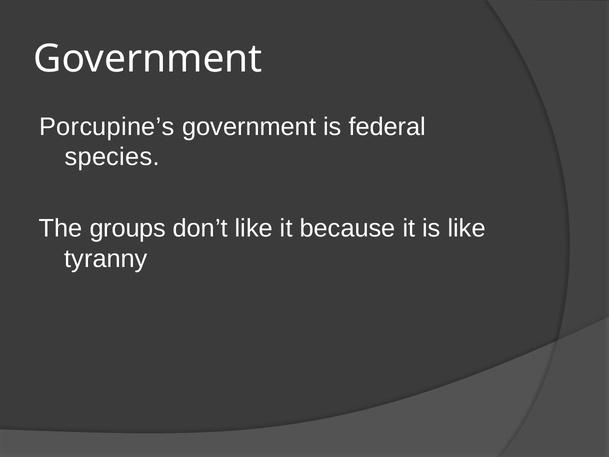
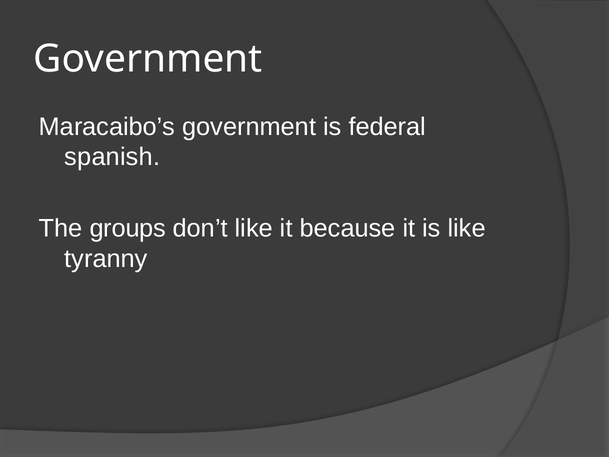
Porcupine’s: Porcupine’s -> Maracaibo’s
species: species -> spanish
